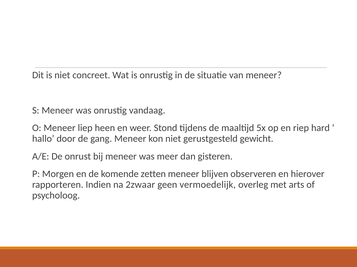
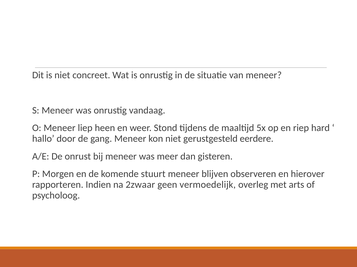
gewicht: gewicht -> eerdere
zetten: zetten -> stuurt
